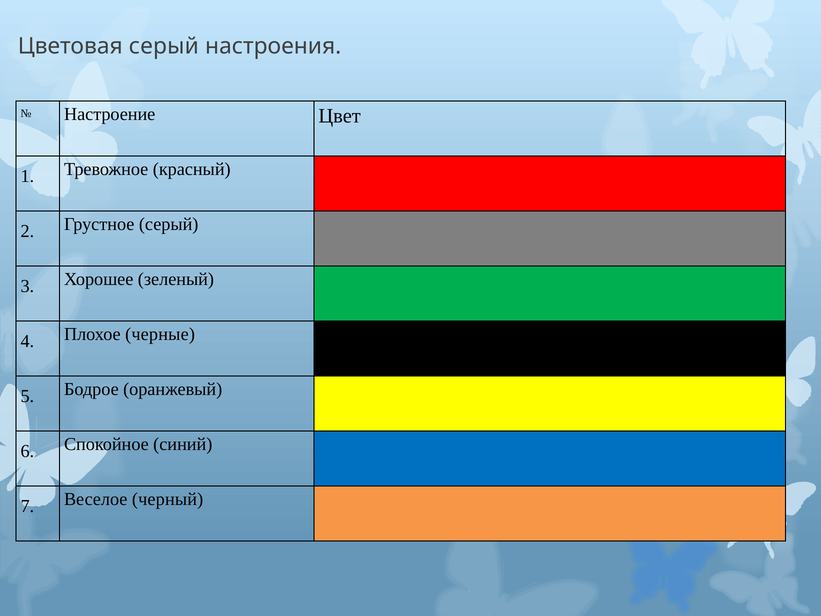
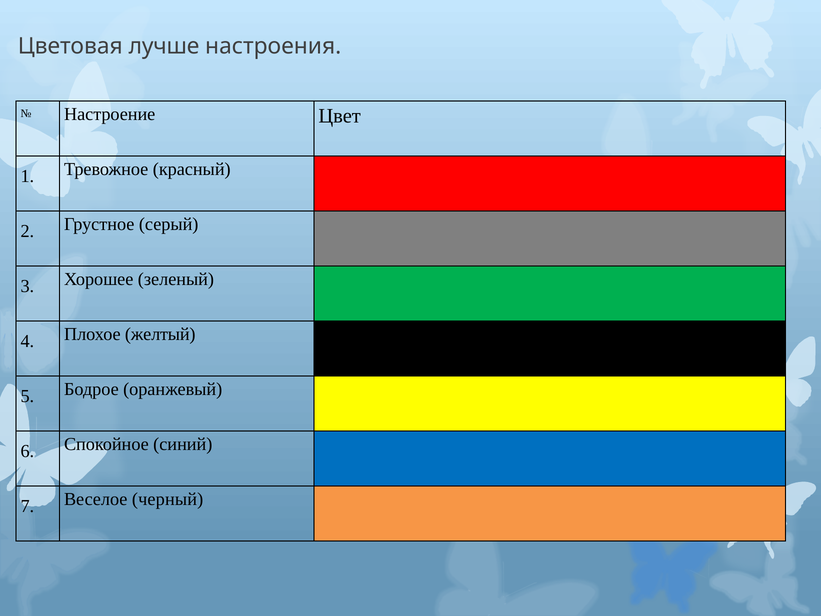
Цветовая серый: серый -> лучше
черные: черные -> желтый
